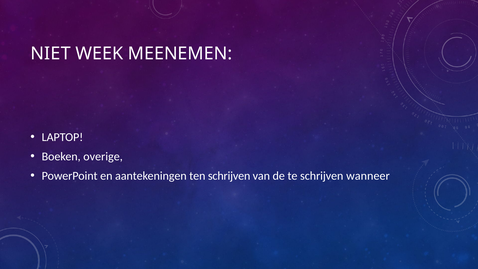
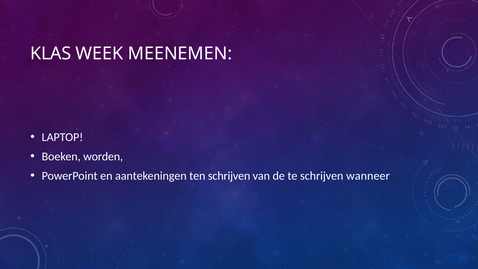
NIET: NIET -> KLAS
overige: overige -> worden
